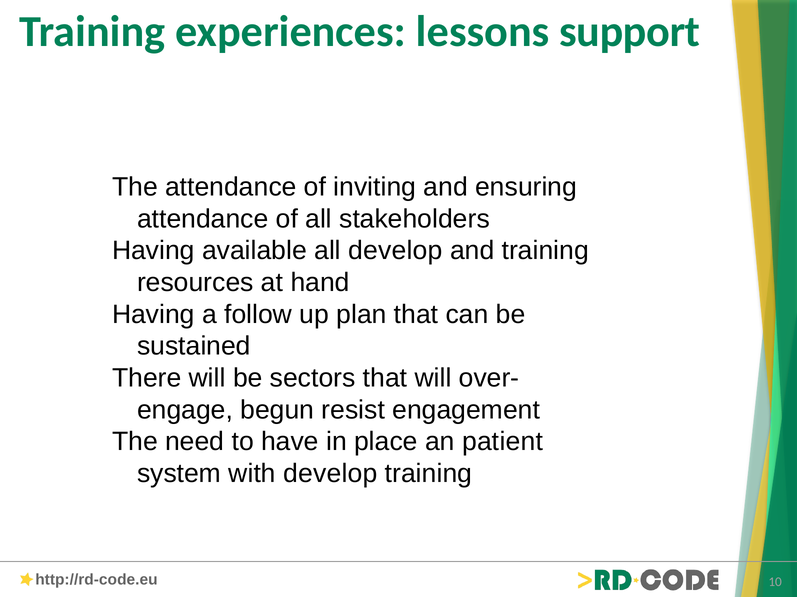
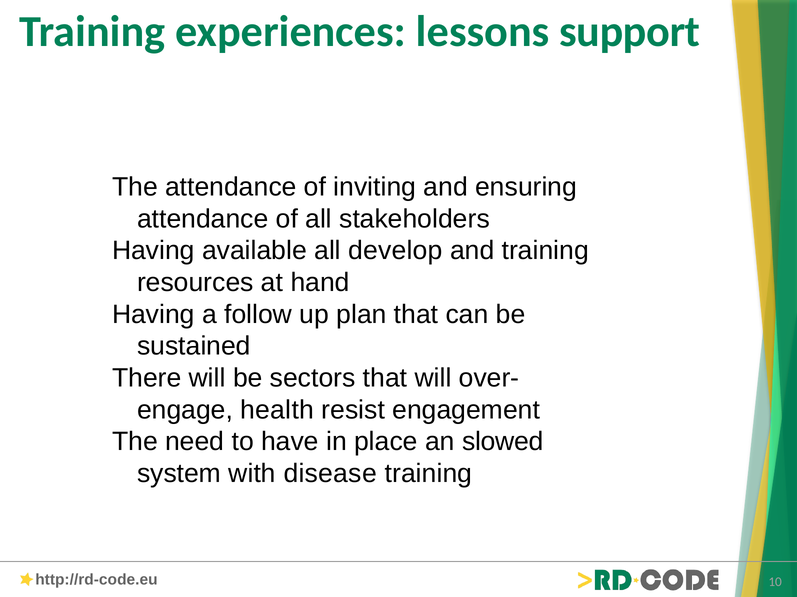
begun: begun -> health
patient: patient -> slowed
with develop: develop -> disease
